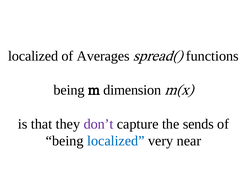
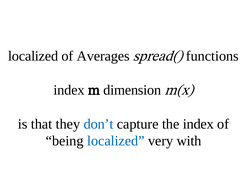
being at (69, 90): being -> index
don’t colour: purple -> blue
the sends: sends -> index
near: near -> with
